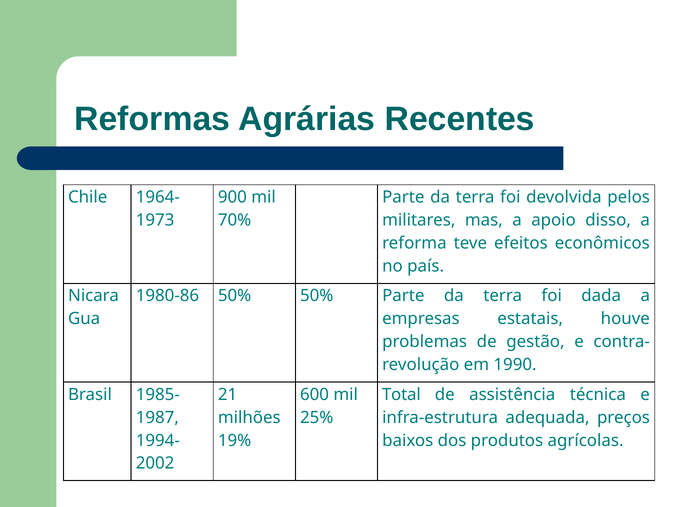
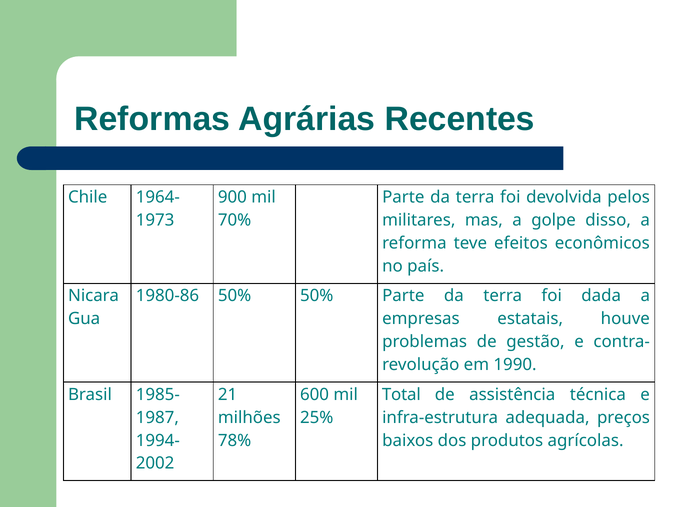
apoio: apoio -> golpe
19%: 19% -> 78%
